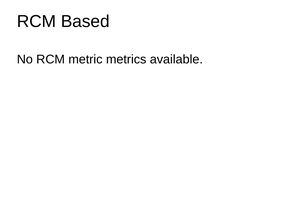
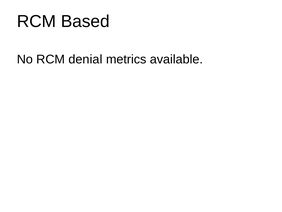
metric: metric -> denial
